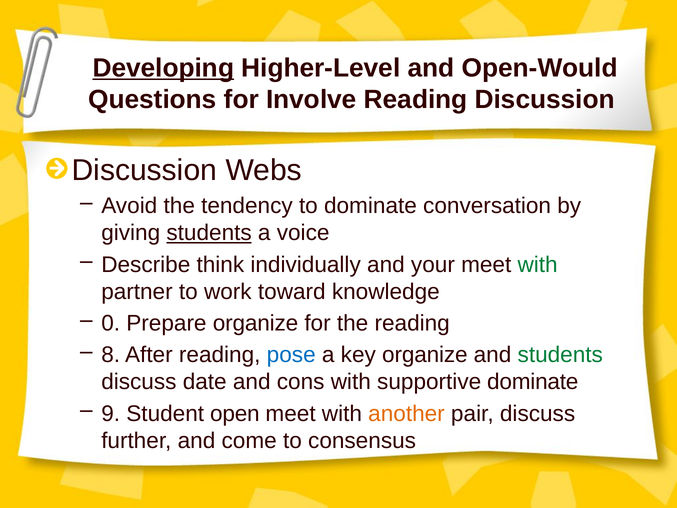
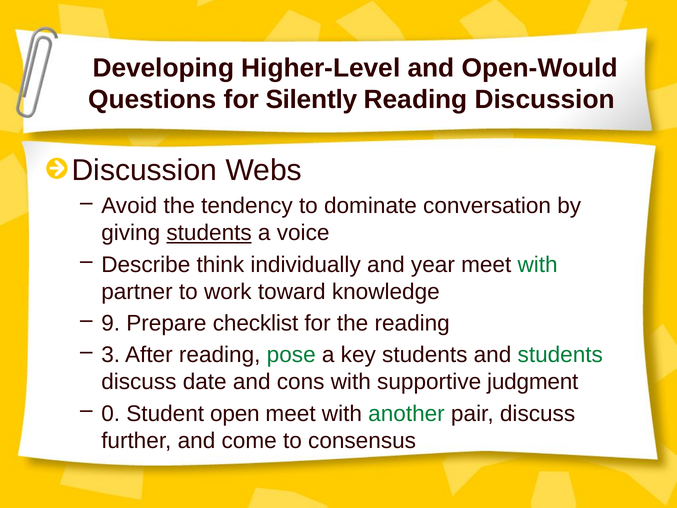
Developing underline: present -> none
Involve: Involve -> Silently
your: your -> year
0: 0 -> 9
Prepare organize: organize -> checklist
8: 8 -> 3
pose colour: blue -> green
key organize: organize -> students
supportive dominate: dominate -> judgment
9: 9 -> 0
another colour: orange -> green
